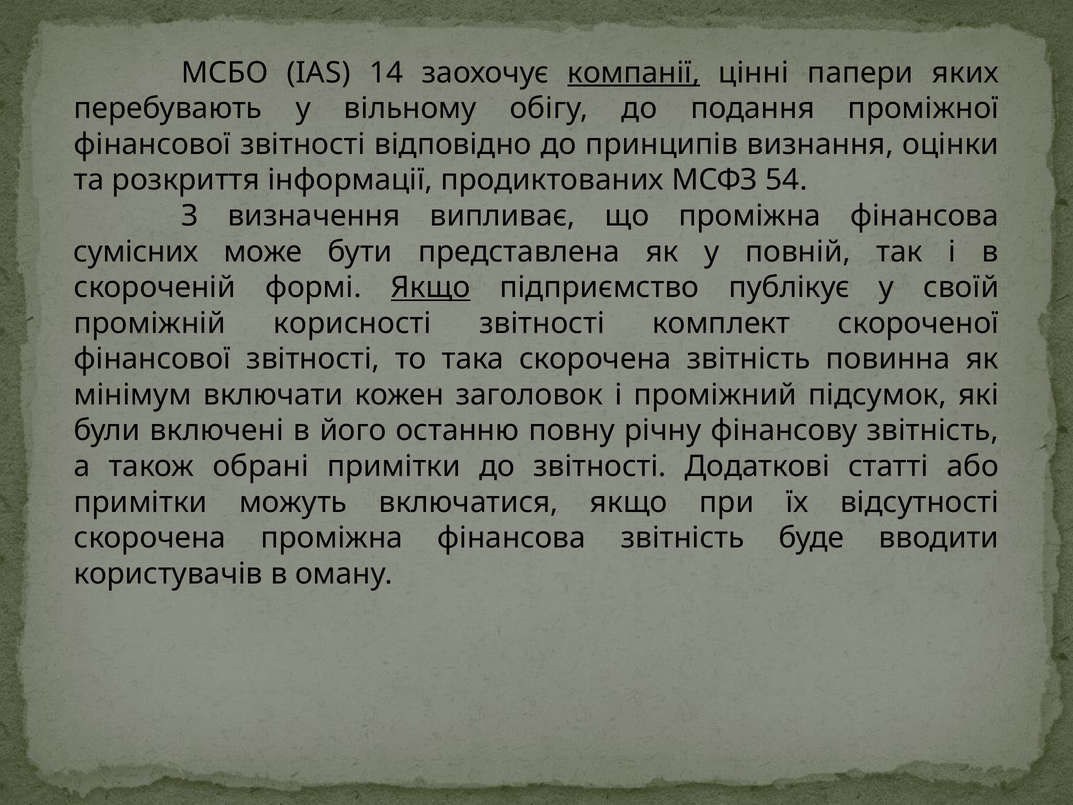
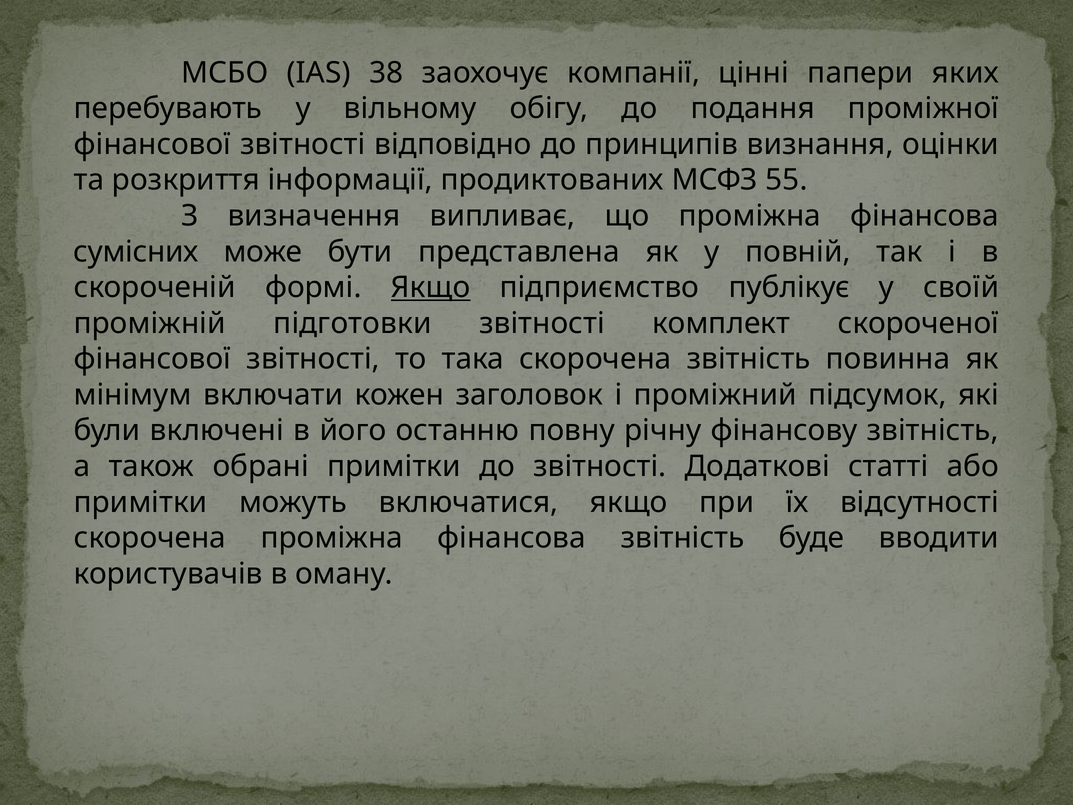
14: 14 -> 38
компанії underline: present -> none
54: 54 -> 55
корисності: корисності -> підготовки
